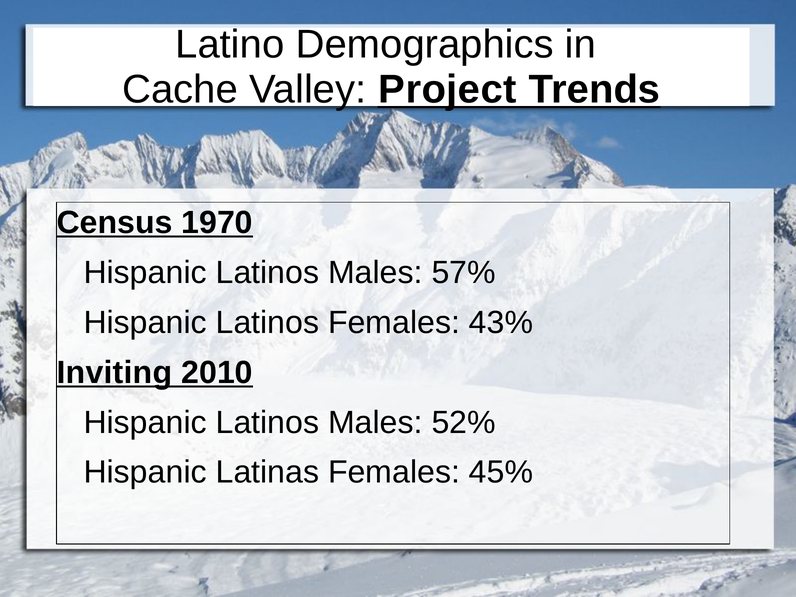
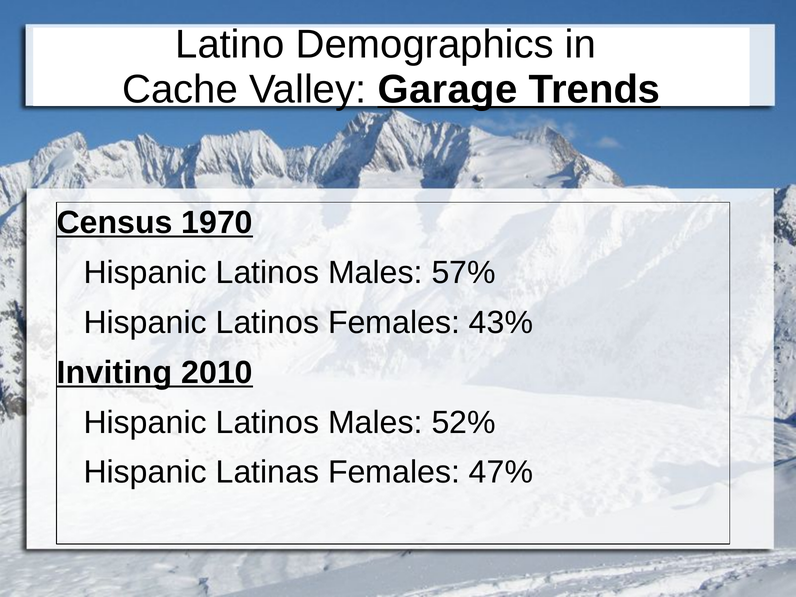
Project: Project -> Garage
45%: 45% -> 47%
